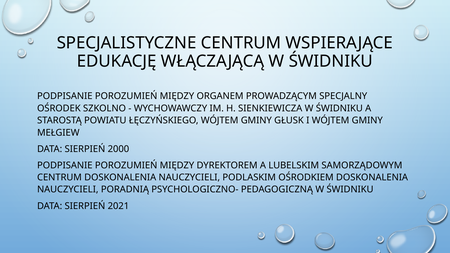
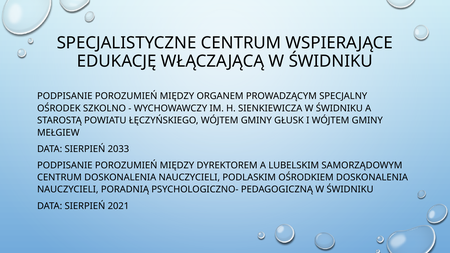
2000: 2000 -> 2033
